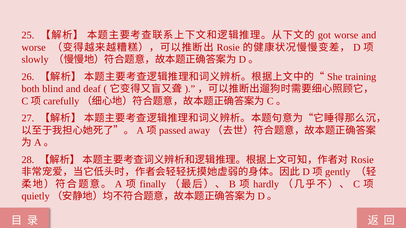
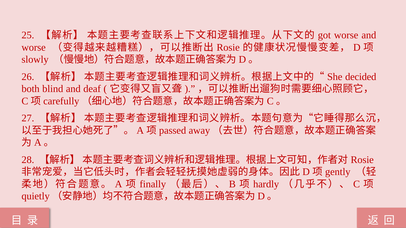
training: training -> decided
